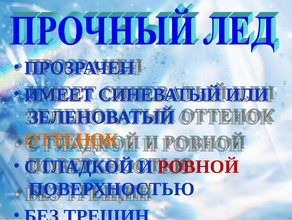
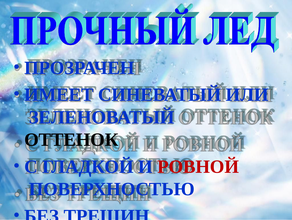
ОТТЕНОК colour: orange -> black
